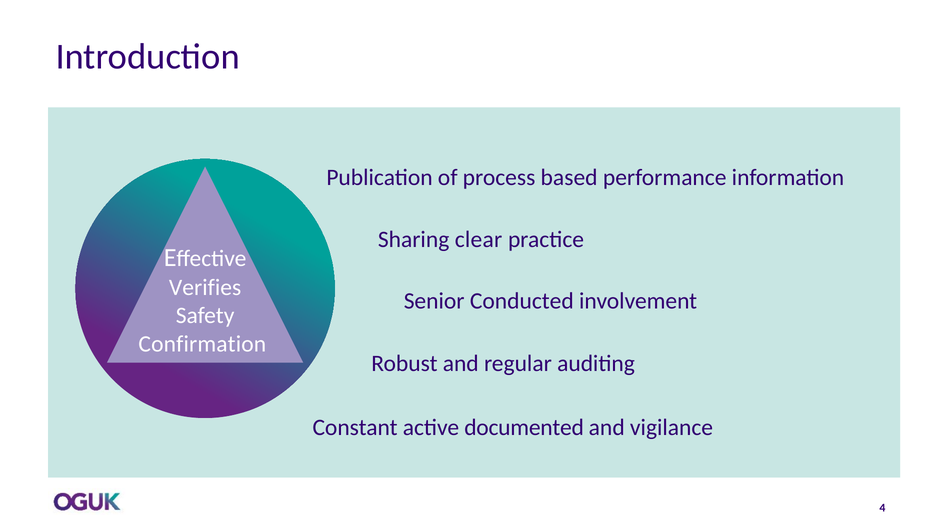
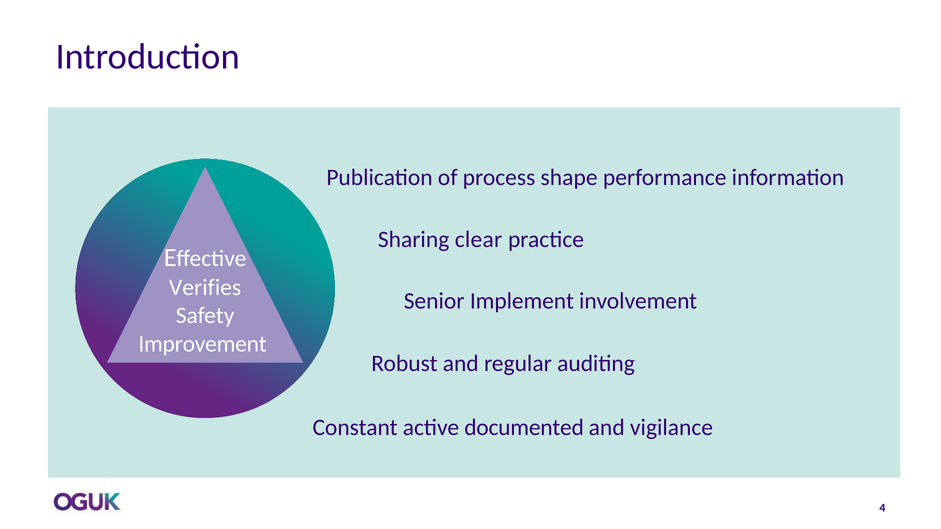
based: based -> shape
Conducted: Conducted -> Implement
Confirmation: Confirmation -> Improvement
